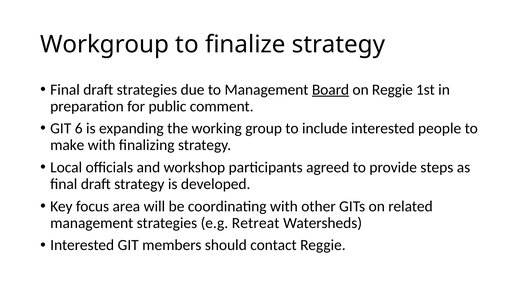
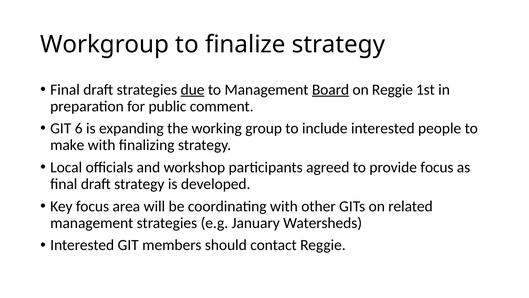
due underline: none -> present
provide steps: steps -> focus
Retreat: Retreat -> January
